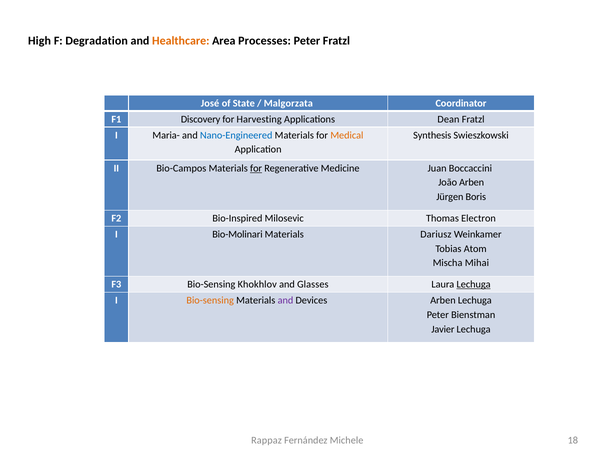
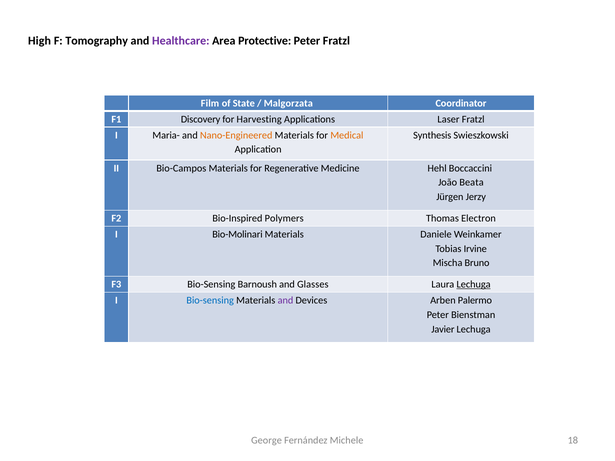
Degradation: Degradation -> Tomography
Healthcare colour: orange -> purple
Processes: Processes -> Protective
José: José -> Film
Dean: Dean -> Laser
Nano-Engineered colour: blue -> orange
for at (256, 168) underline: present -> none
Juan: Juan -> Hehl
João Arben: Arben -> Beata
Boris: Boris -> Jerzy
Milosevic: Milosevic -> Polymers
Dariusz: Dariusz -> Daniele
Atom: Atom -> Irvine
Mihai: Mihai -> Bruno
Khokhlov: Khokhlov -> Barnoush
Bio-sensing at (210, 301) colour: orange -> blue
Arben Lechuga: Lechuga -> Palermo
Rappaz: Rappaz -> George
